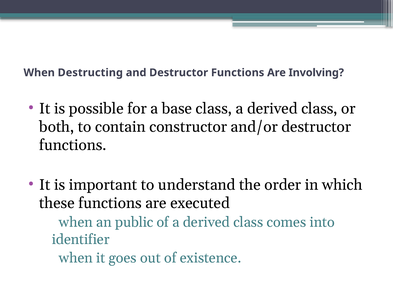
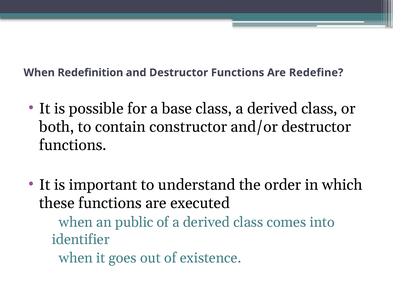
Destructing: Destructing -> Redefinition
Involving: Involving -> Redefine
